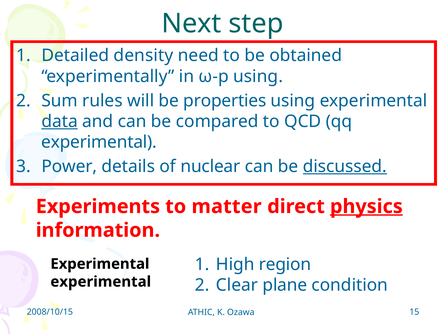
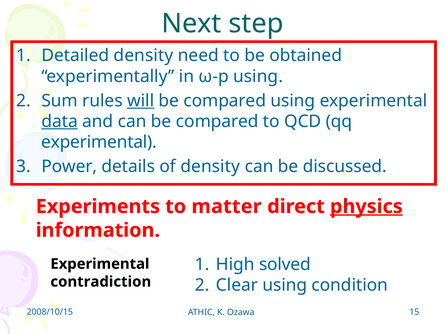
will underline: none -> present
properties at (225, 101): properties -> compared
of nuclear: nuclear -> density
discussed underline: present -> none
region: region -> solved
experimental at (101, 282): experimental -> contradiction
Clear plane: plane -> using
